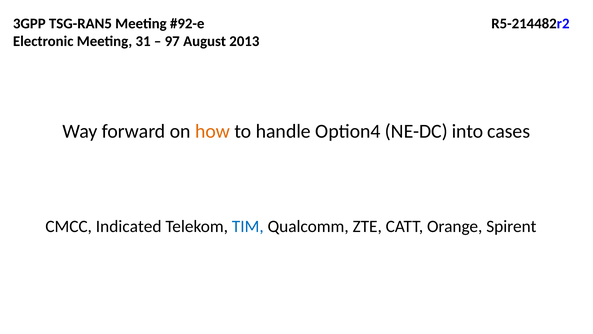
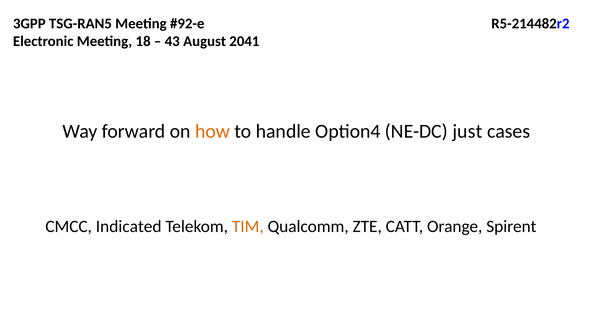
31: 31 -> 18
97: 97 -> 43
2013: 2013 -> 2041
into: into -> just
TIM colour: blue -> orange
